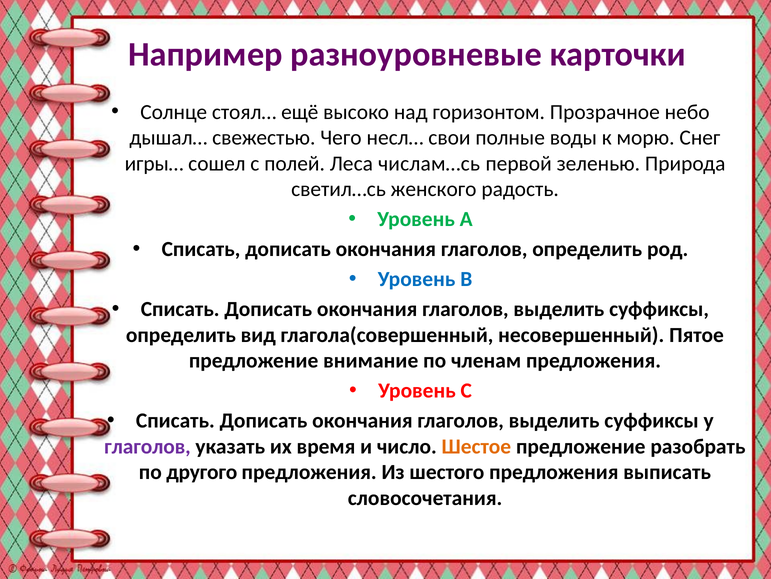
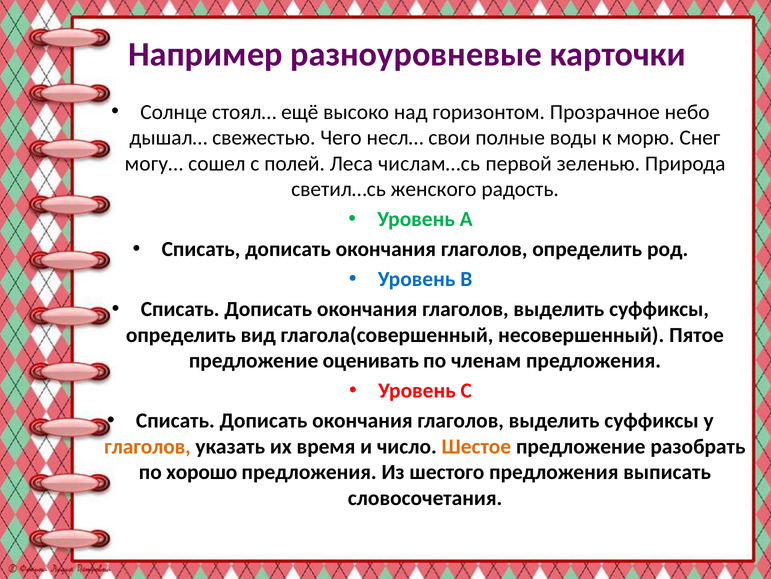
игры…: игры… -> могу…
внимание: внимание -> оценивать
глаголов at (147, 446) colour: purple -> orange
другого: другого -> хорошо
